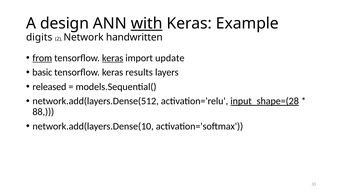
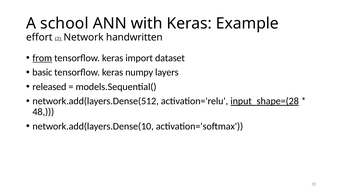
design: design -> school
with underline: present -> none
digits: digits -> effort
keras at (113, 58) underline: present -> none
update: update -> dataset
results: results -> numpy
88: 88 -> 48
